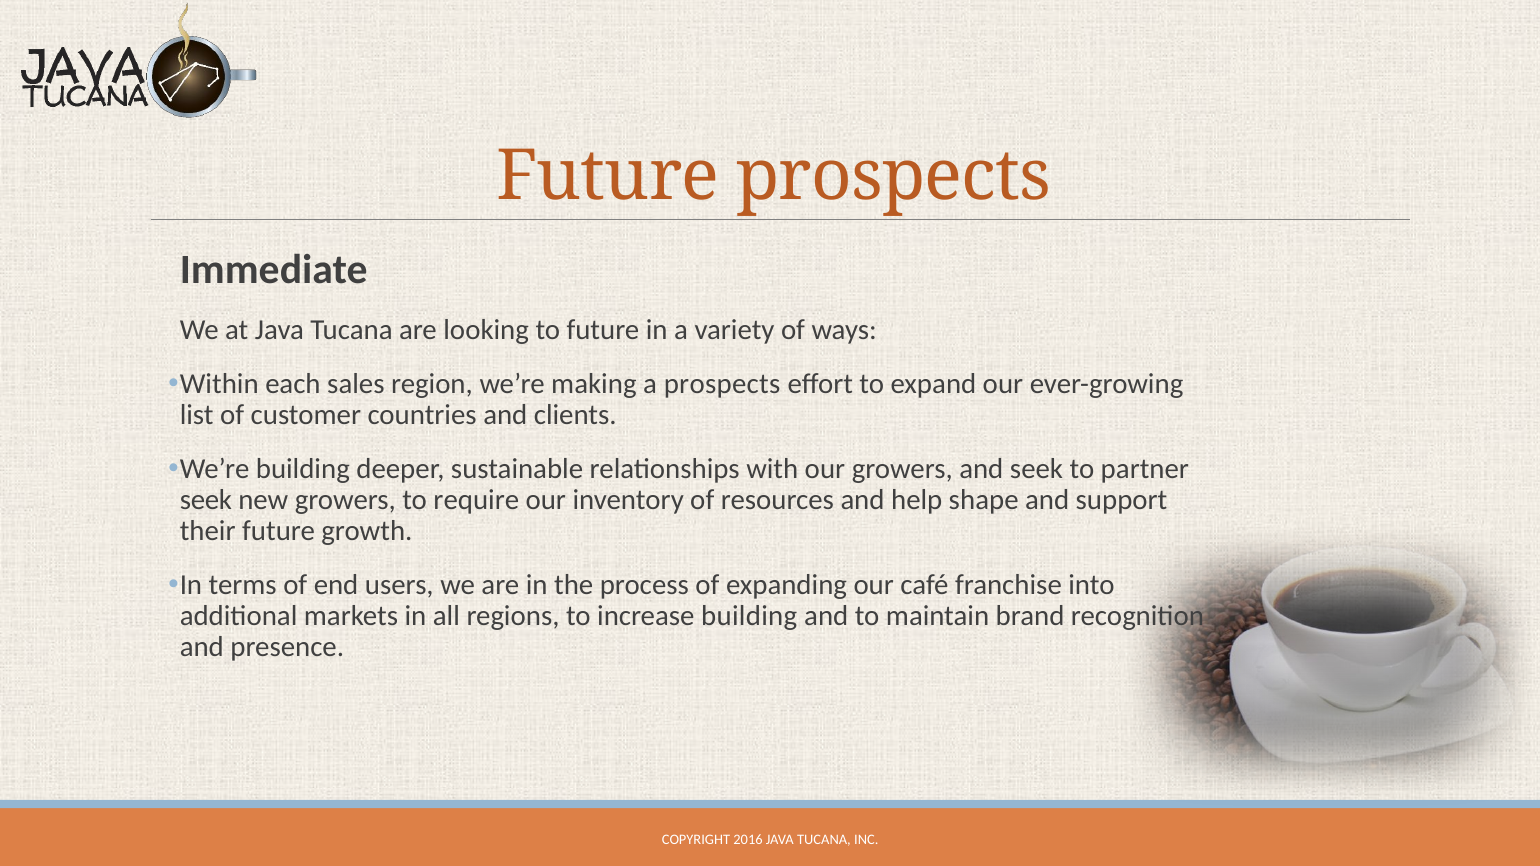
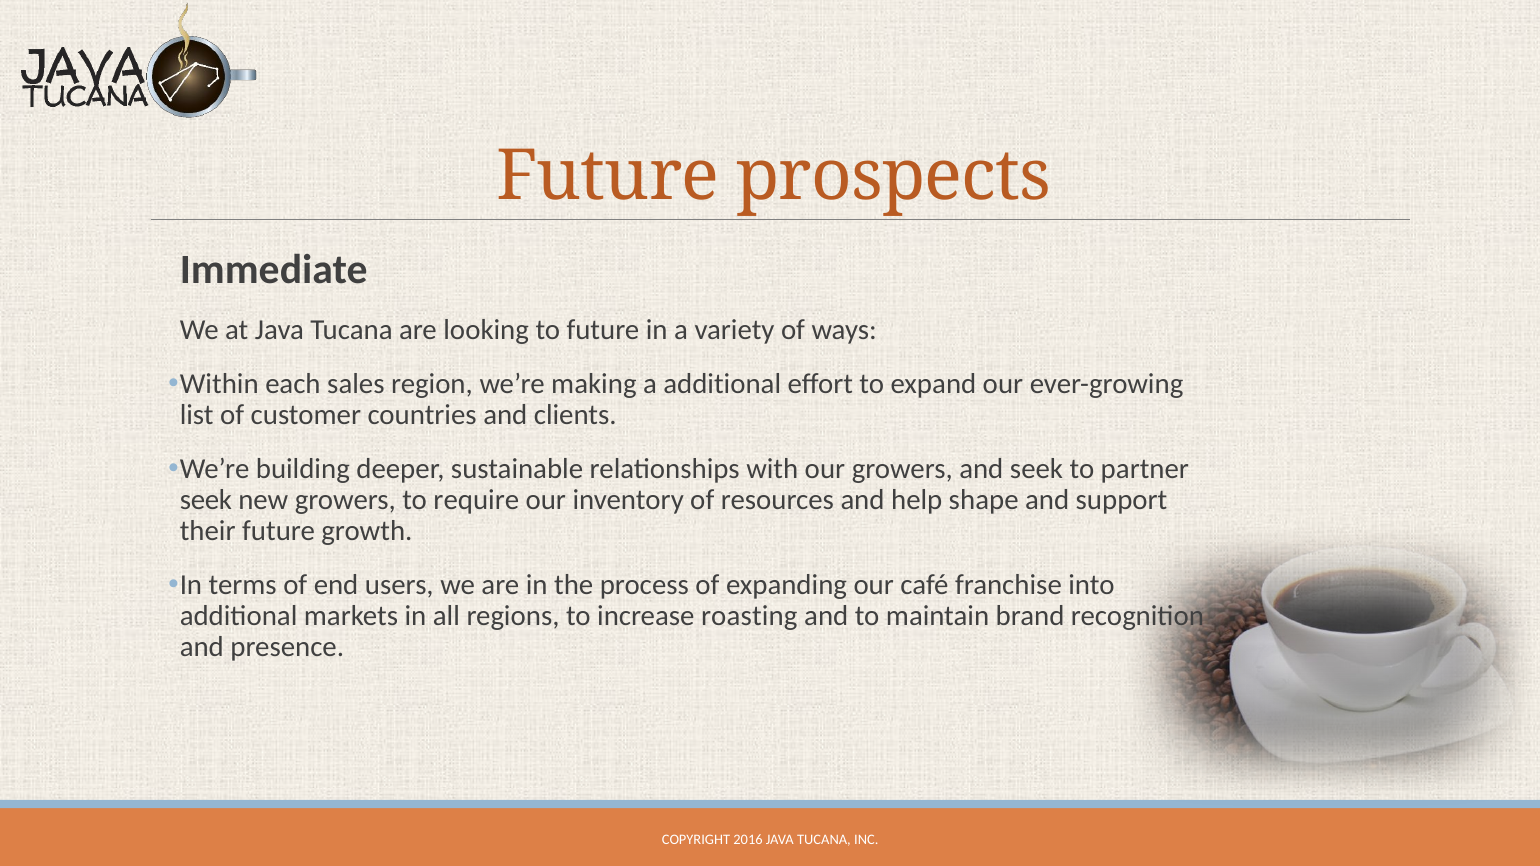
a prospects: prospects -> additional
increase building: building -> roasting
